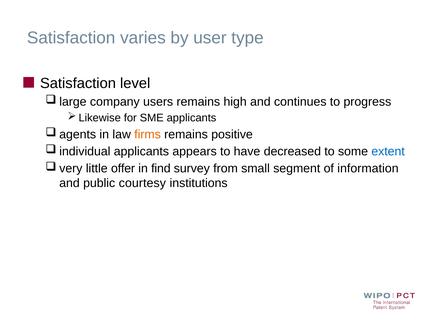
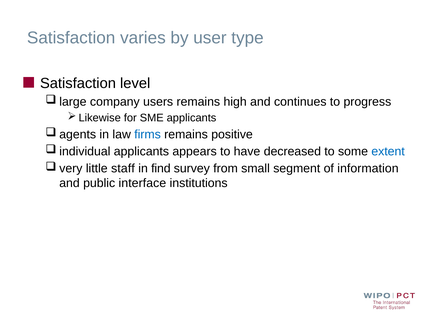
firms colour: orange -> blue
offer: offer -> staff
courtesy: courtesy -> interface
